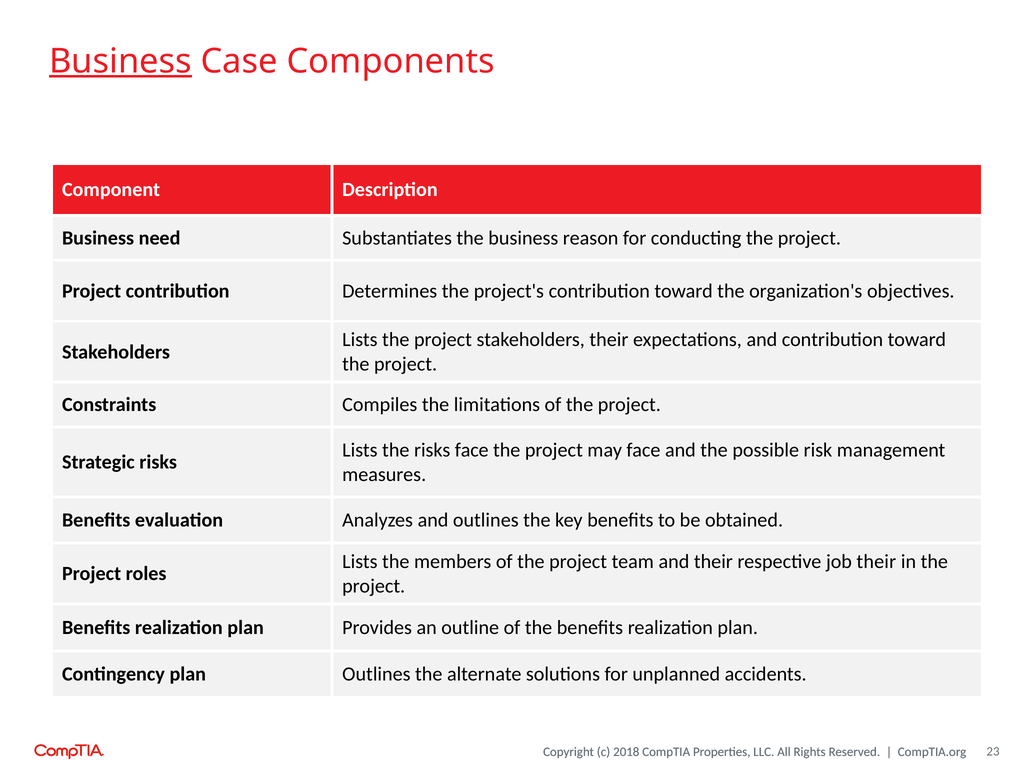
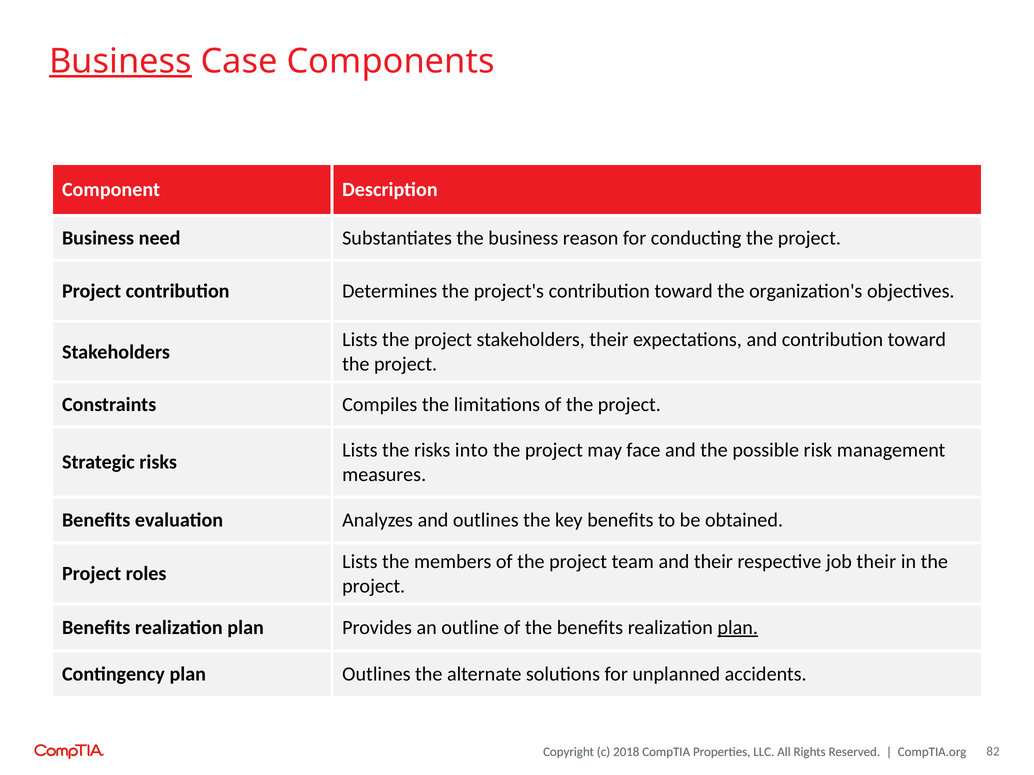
risks face: face -> into
plan at (738, 628) underline: none -> present
23: 23 -> 82
